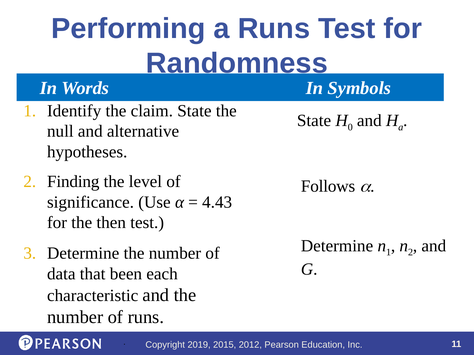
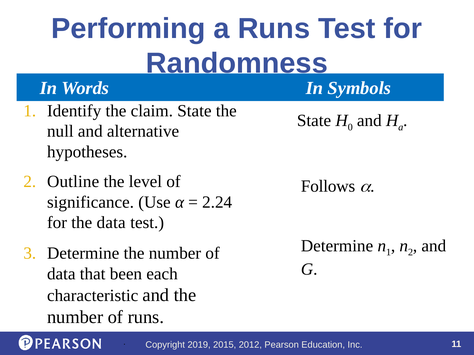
Finding: Finding -> Outline
4.43: 4.43 -> 2.24
the then: then -> data
